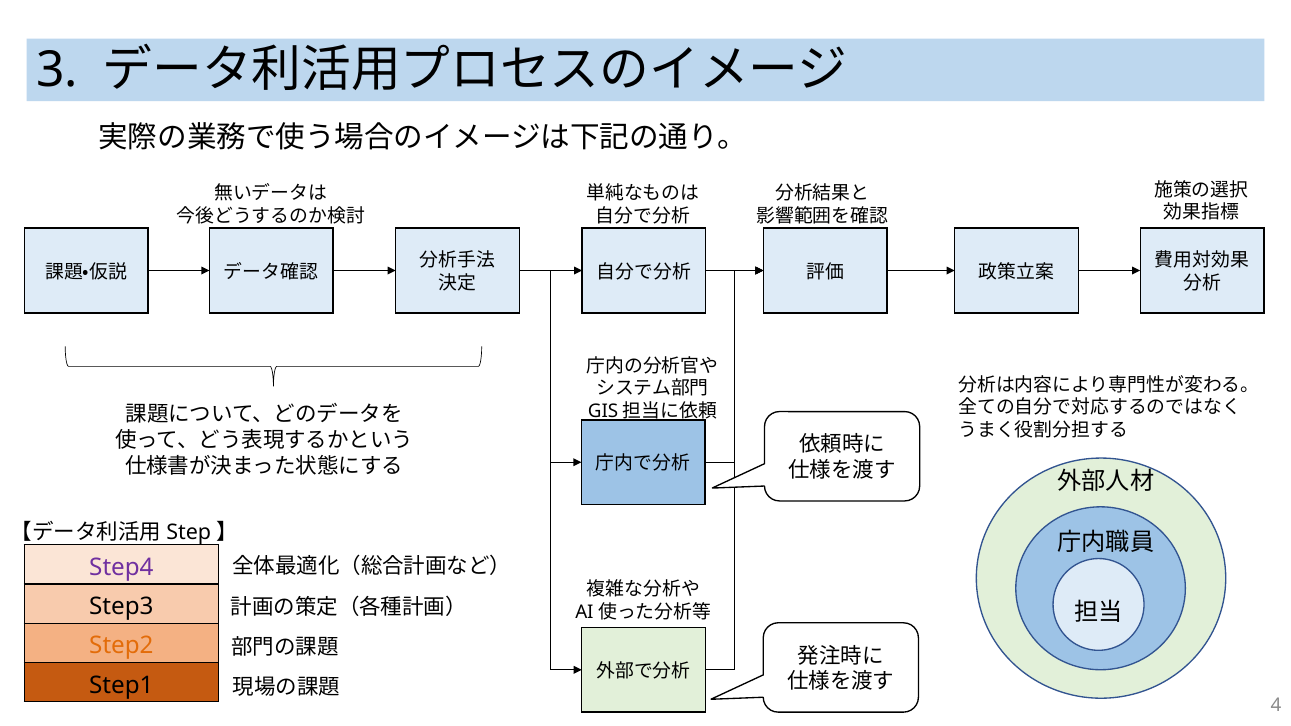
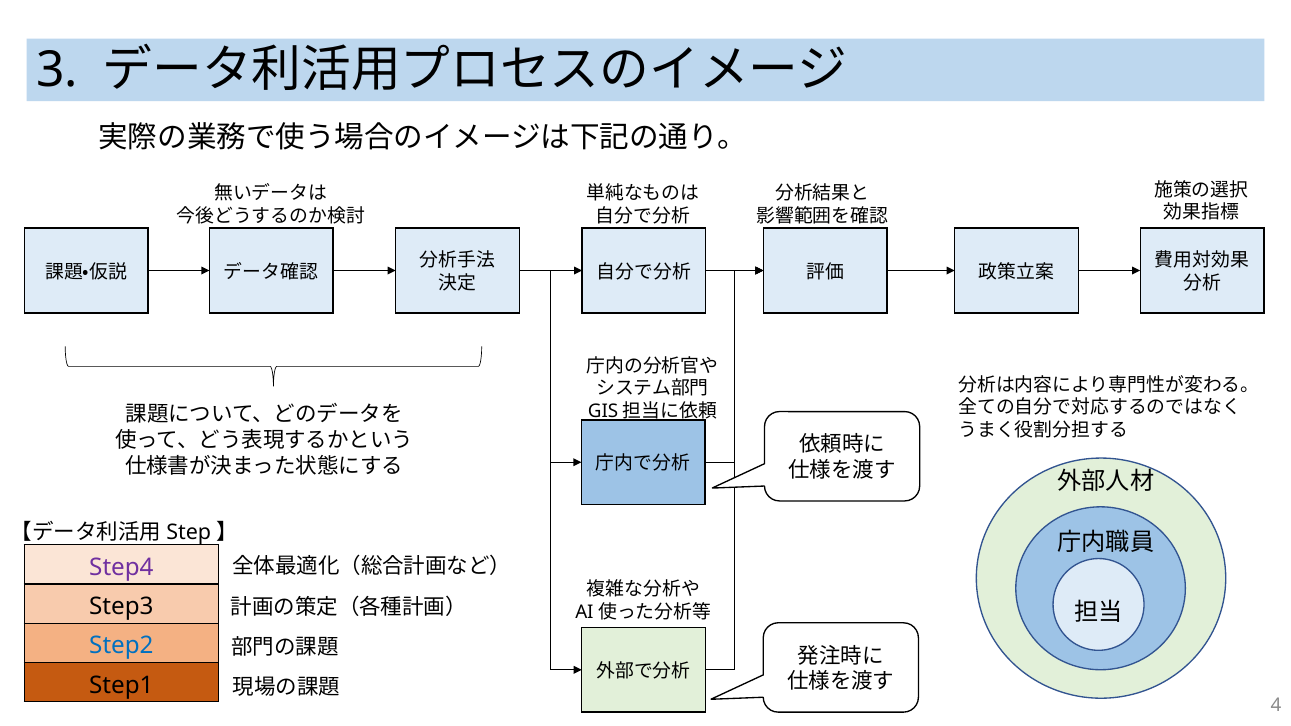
Step2 colour: orange -> blue
